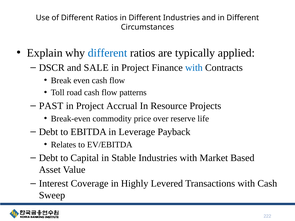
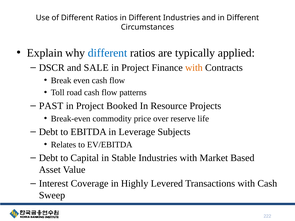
with at (194, 68) colour: blue -> orange
Accrual: Accrual -> Booked
Payback: Payback -> Subjects
